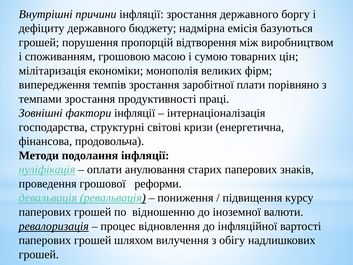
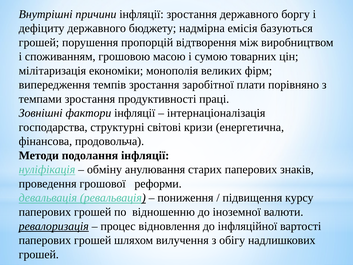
оплати: оплати -> обміну
